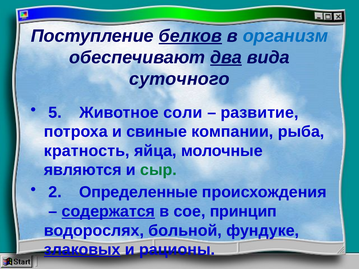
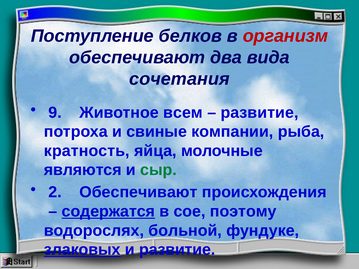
белков underline: present -> none
организм colour: blue -> red
два underline: present -> none
суточного: суточного -> сочетания
5: 5 -> 9
соли: соли -> всем
2 Определенные: Определенные -> Обеспечивают
принцип: принцип -> поэтому
и рационы: рационы -> развитие
